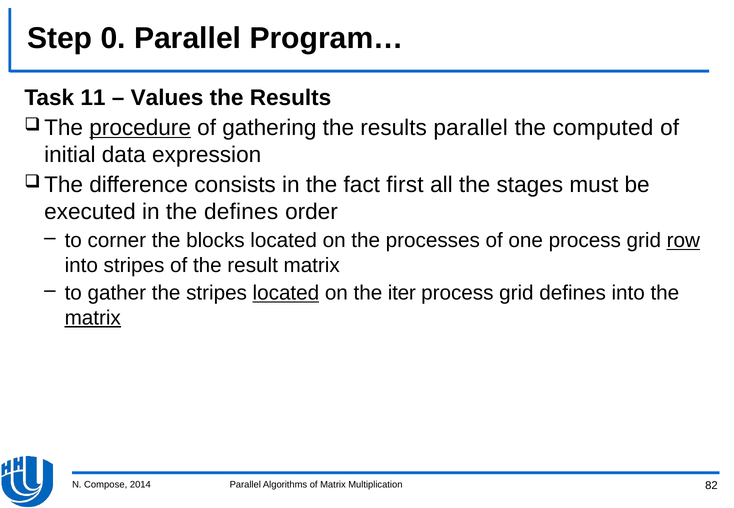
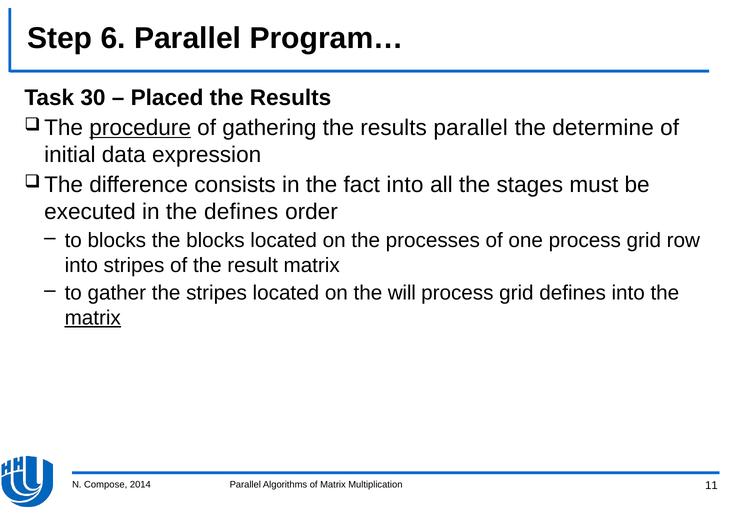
0: 0 -> 6
11: 11 -> 30
Values: Values -> Placed
computed: computed -> determine
fact first: first -> into
to corner: corner -> blocks
row underline: present -> none
located at (286, 293) underline: present -> none
iter: iter -> will
82: 82 -> 11
